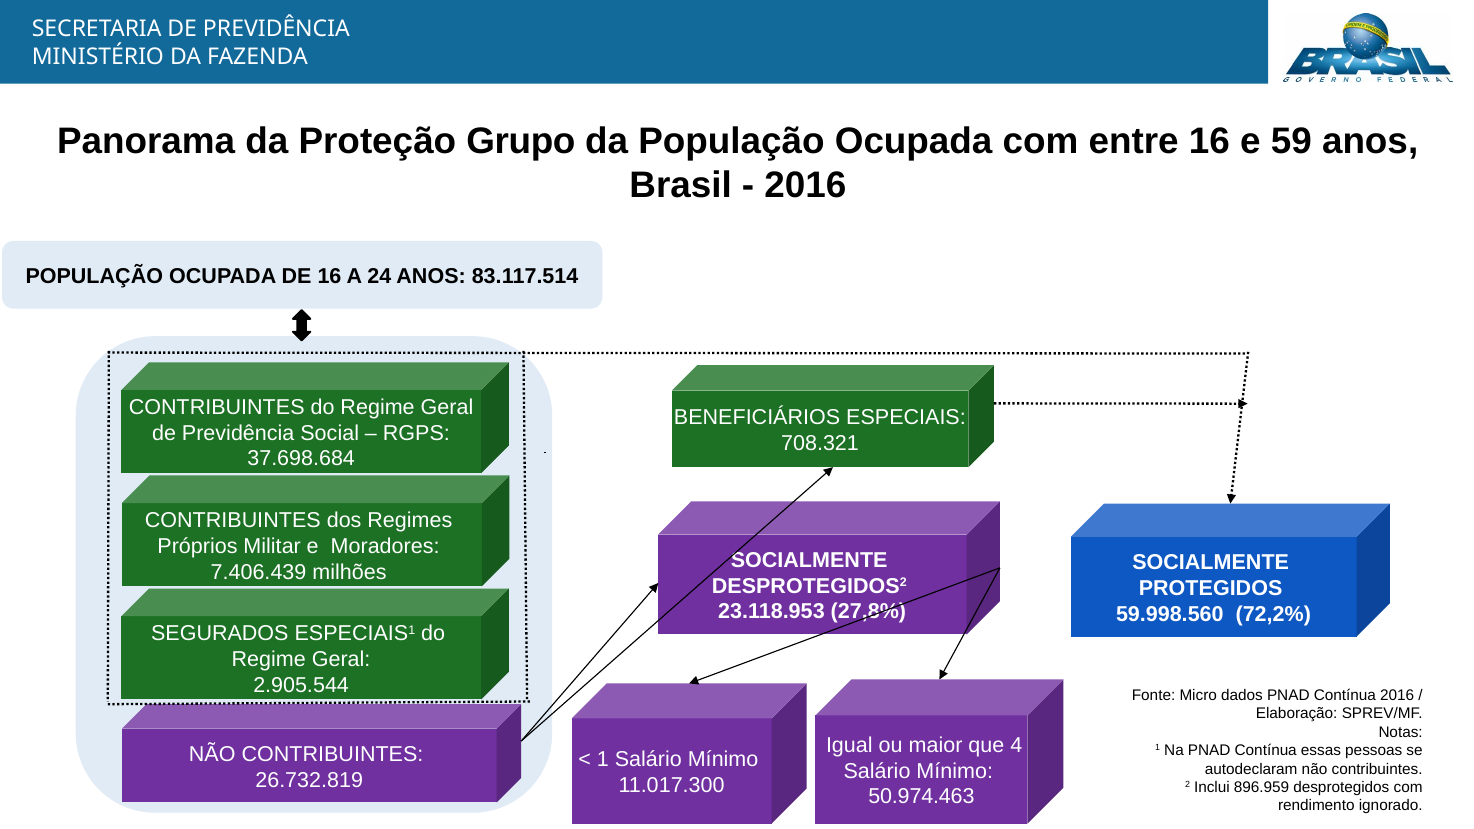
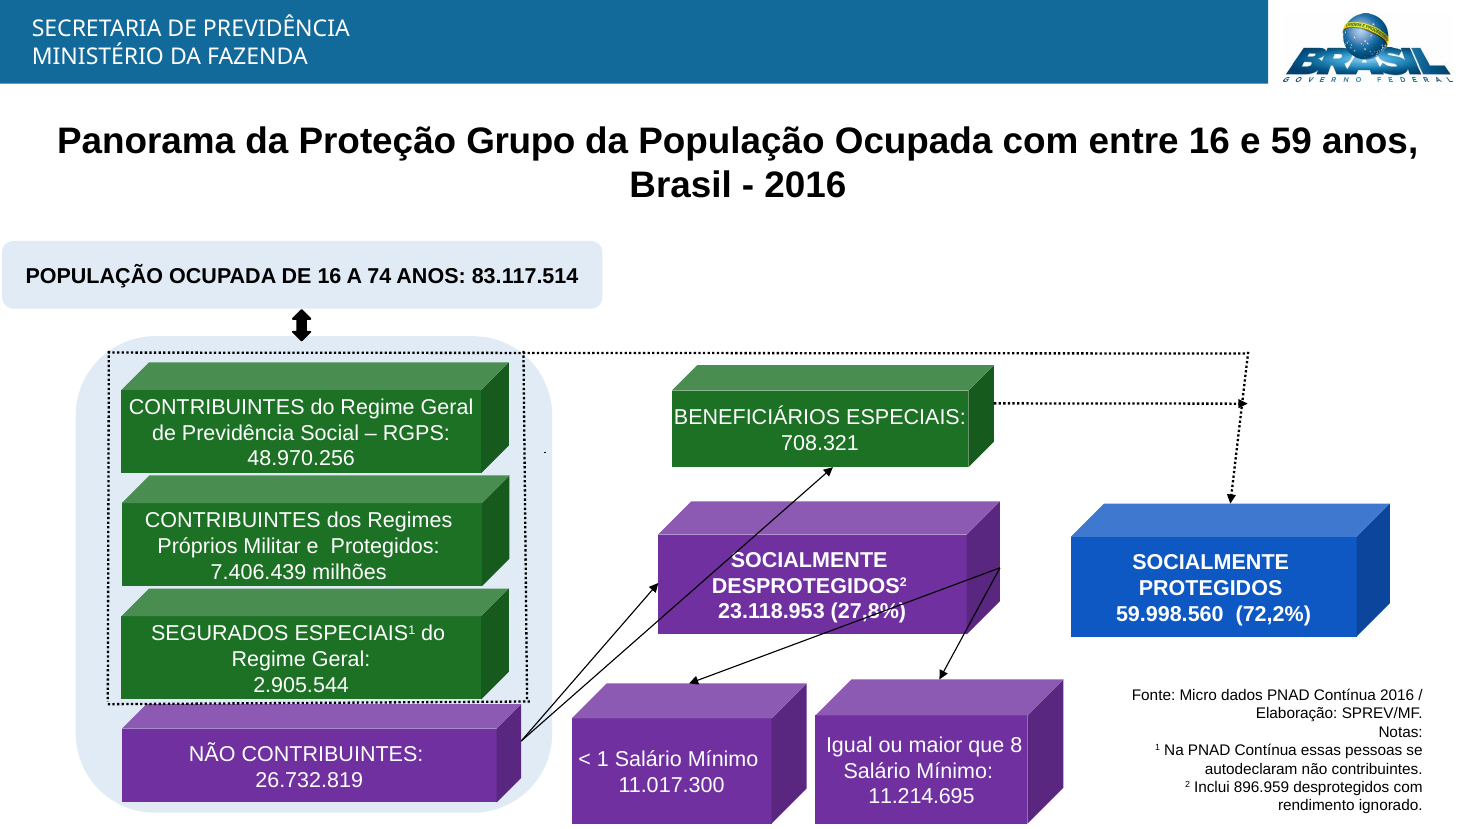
24: 24 -> 74
37.698.684: 37.698.684 -> 48.970.256
e Moradores: Moradores -> Protegidos
4: 4 -> 8
50.974.463: 50.974.463 -> 11.214.695
